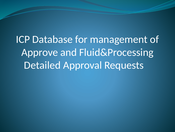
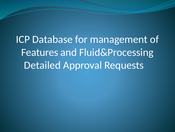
Approve: Approve -> Features
